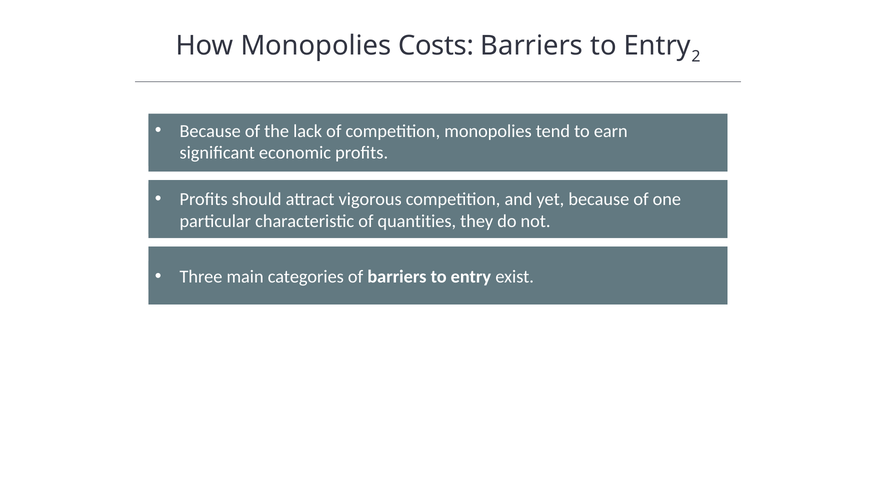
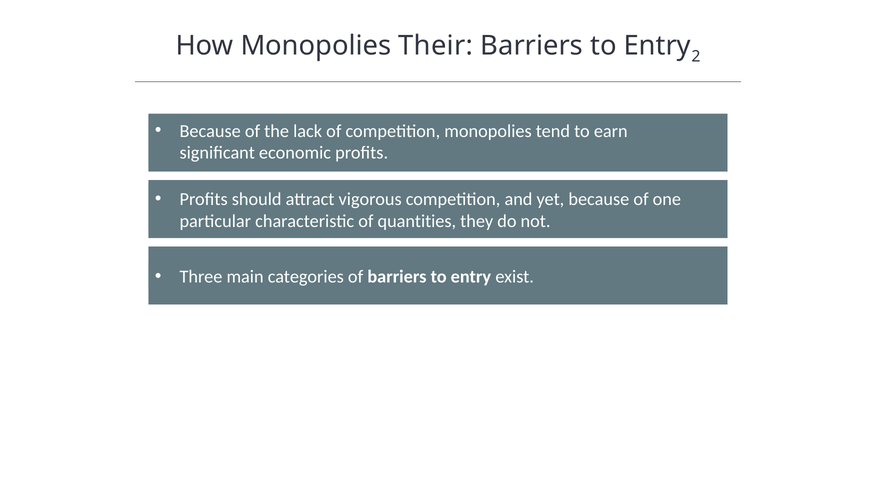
Costs: Costs -> Their
